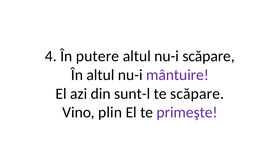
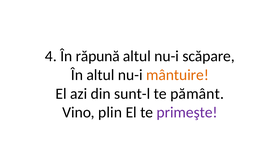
putere: putere -> răpună
mântuire colour: purple -> orange
te scăpare: scăpare -> pământ
